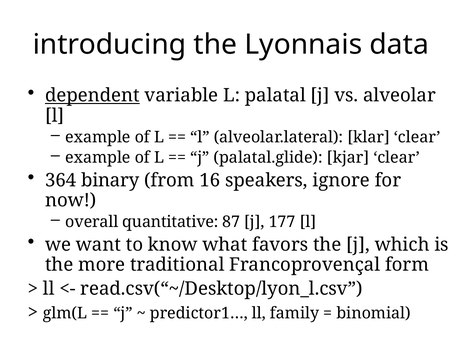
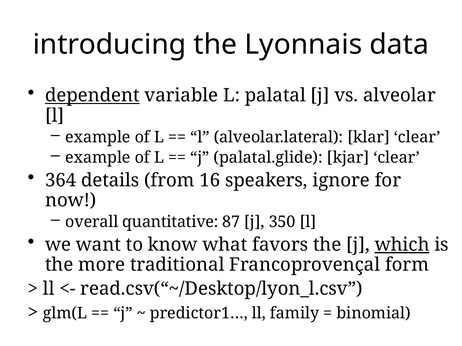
binary: binary -> details
177: 177 -> 350
which underline: none -> present
